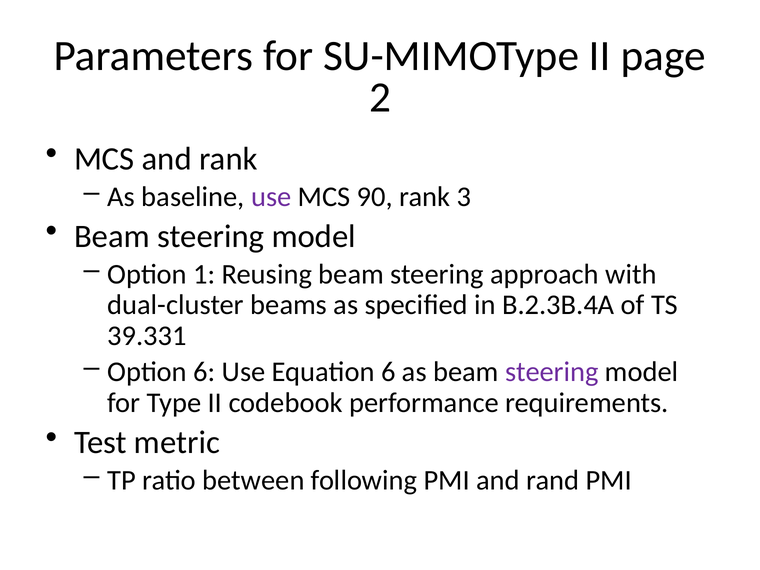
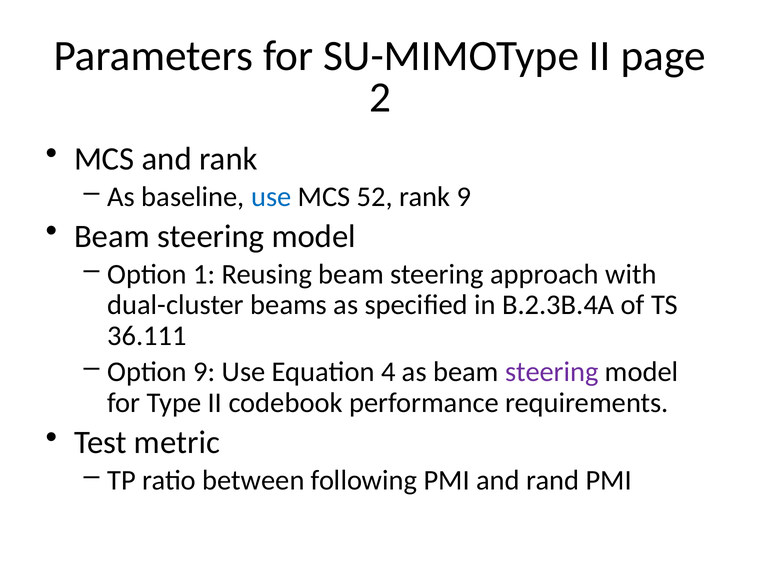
use at (271, 197) colour: purple -> blue
90: 90 -> 52
rank 3: 3 -> 9
39.331: 39.331 -> 36.111
Option 6: 6 -> 9
Equation 6: 6 -> 4
